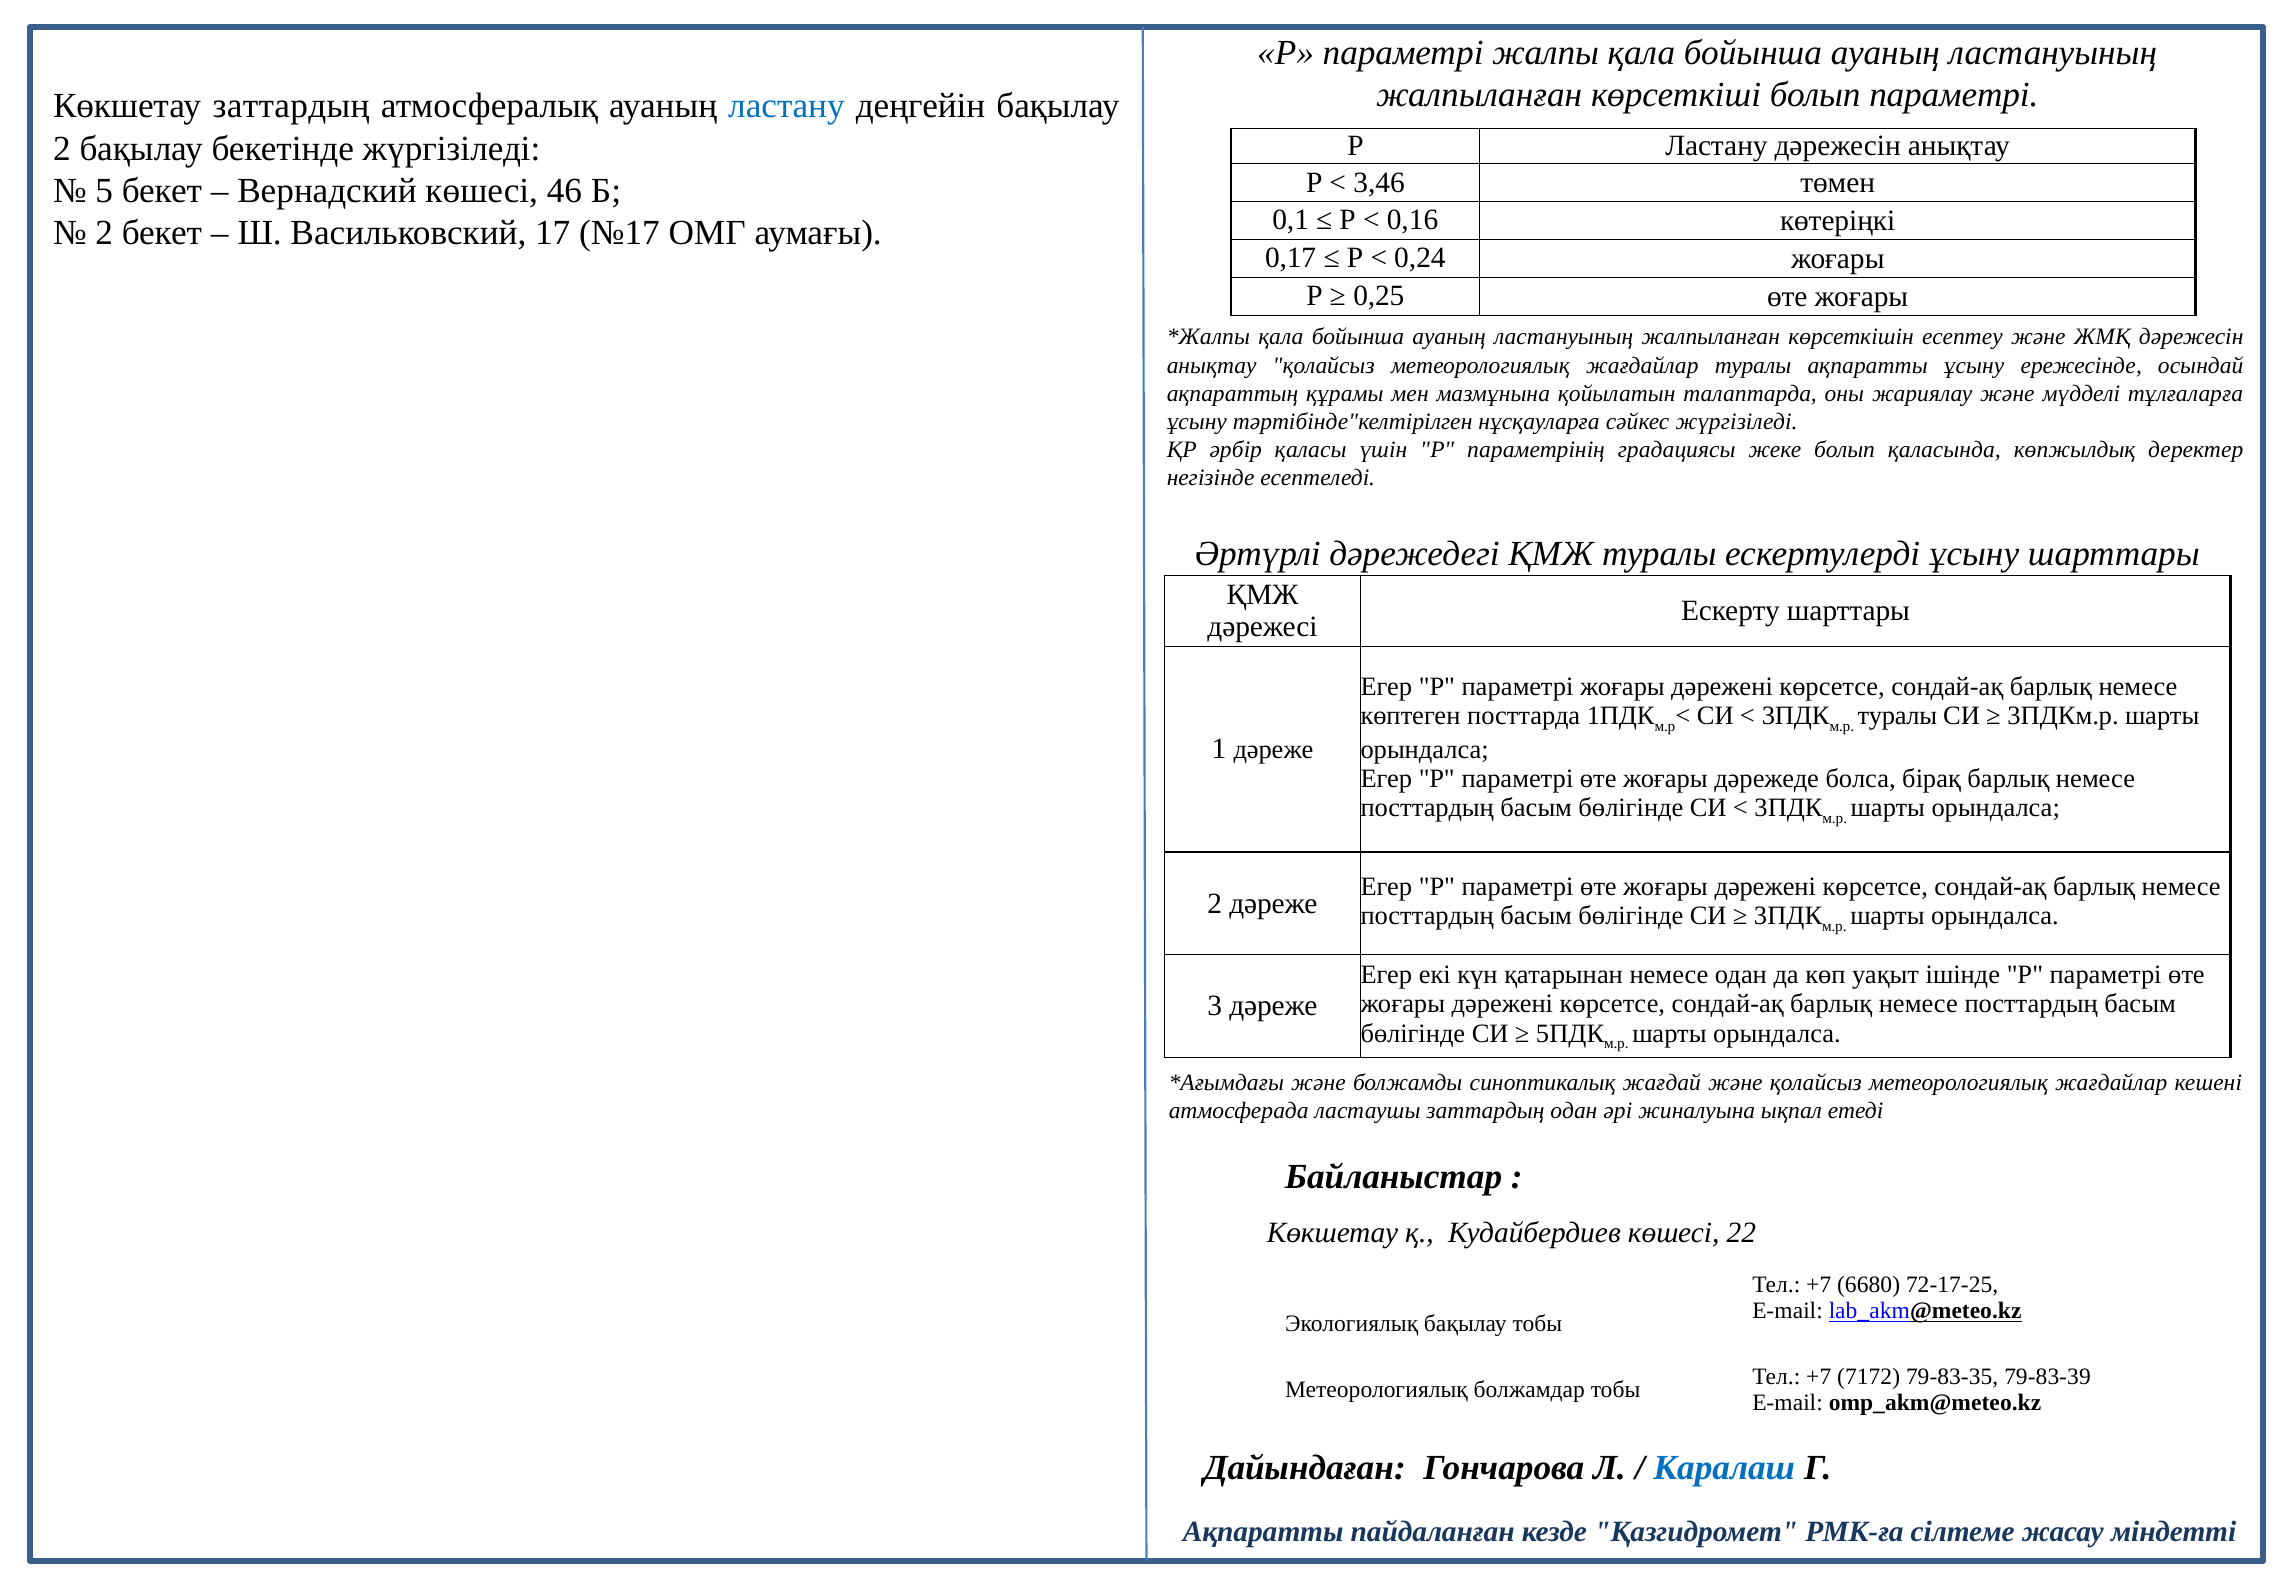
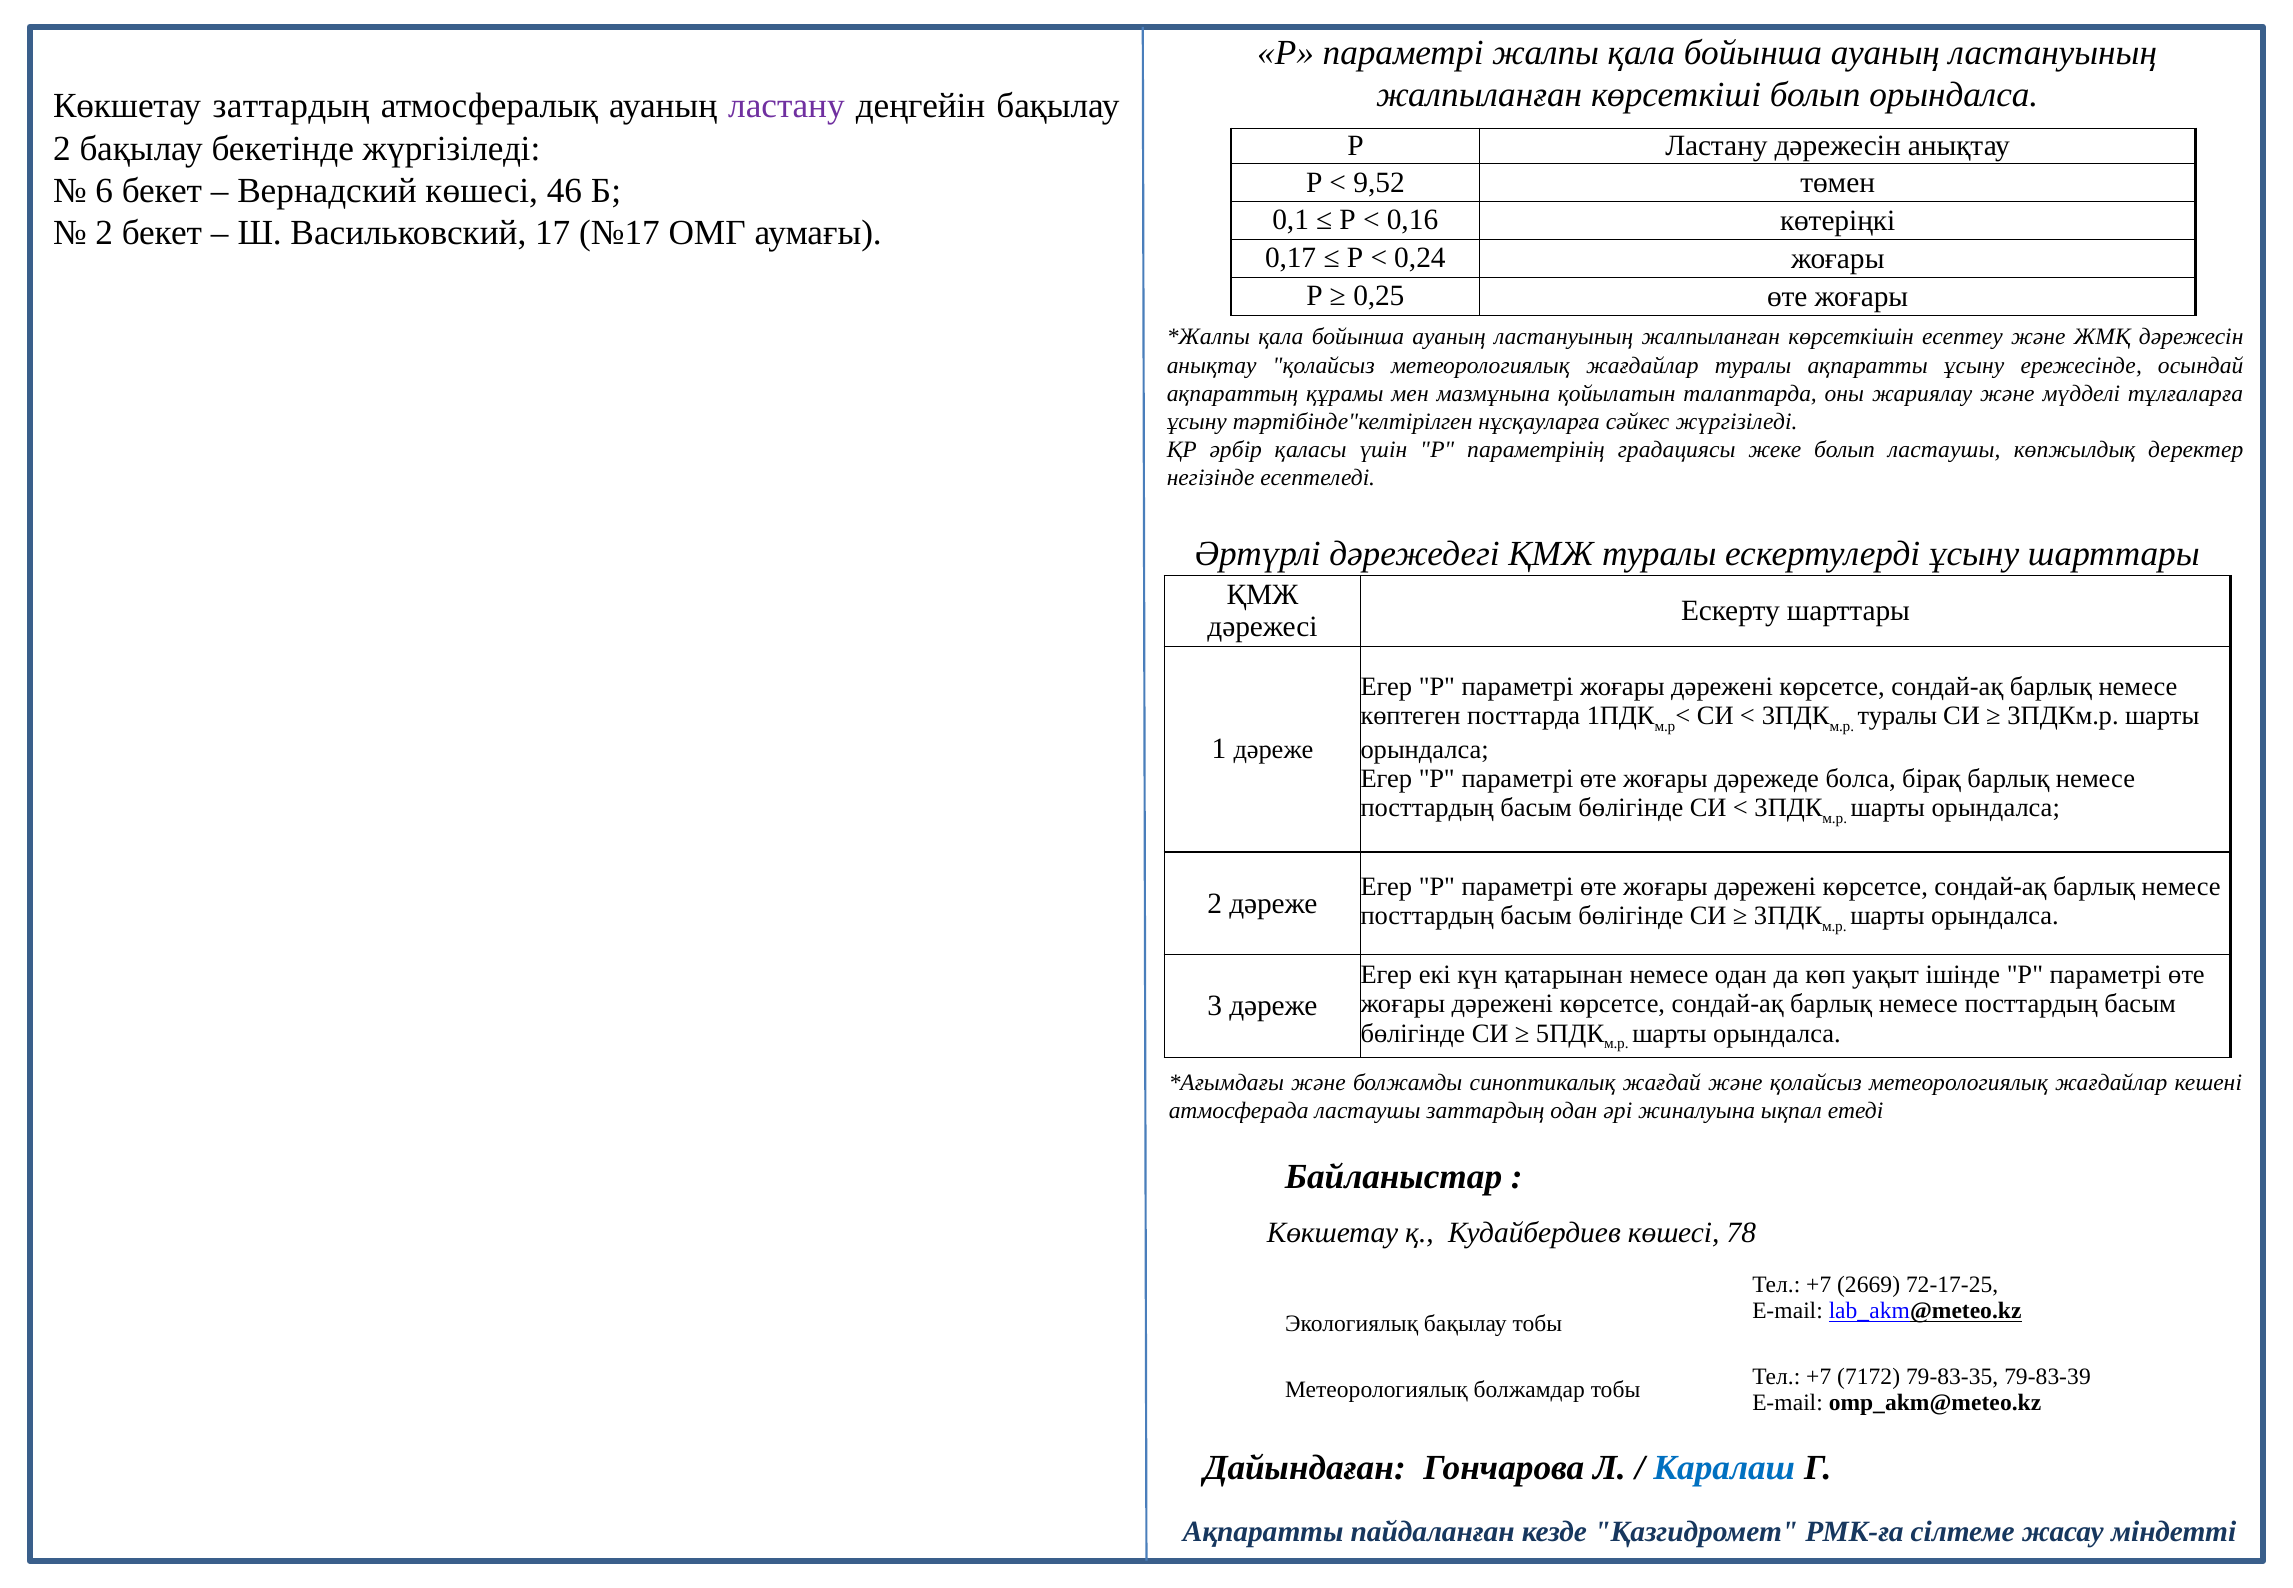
болып параметрі: параметрі -> орындалса
ластану at (786, 106) colour: blue -> purple
3,46: 3,46 -> 9,52
5: 5 -> 6
болып қаласында: қаласында -> ластаушы
22: 22 -> 78
6680: 6680 -> 2669
